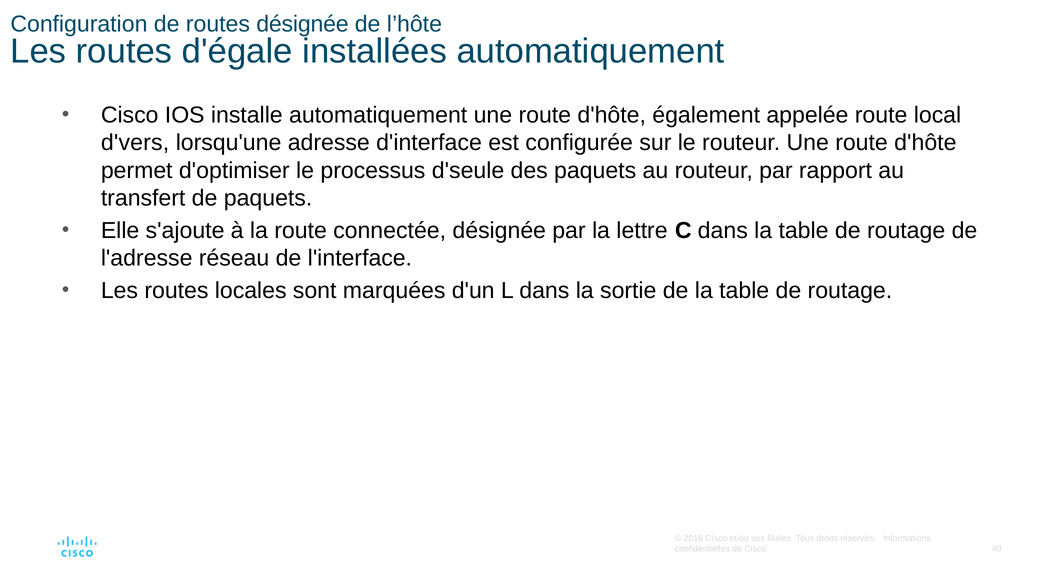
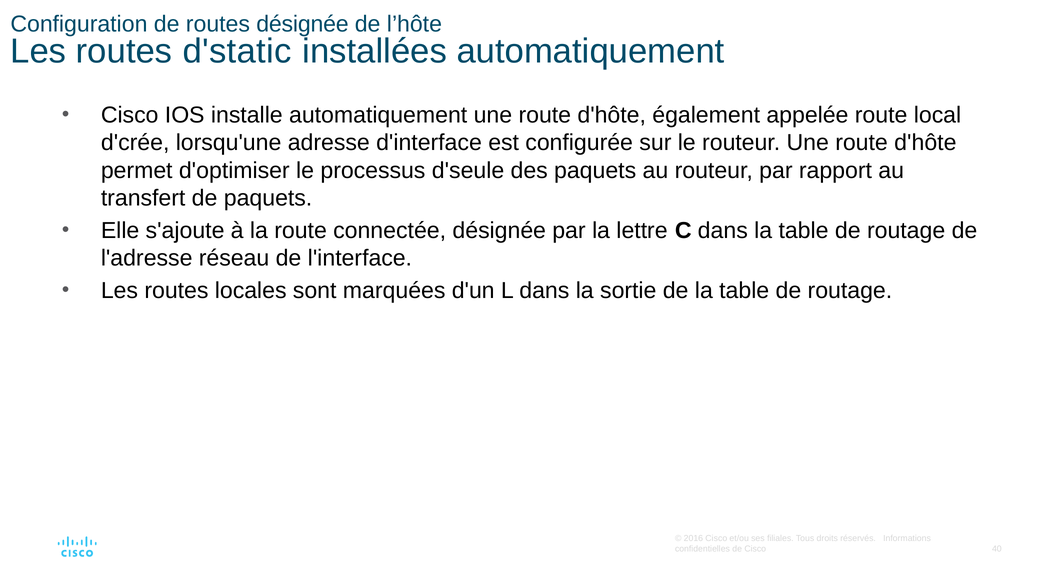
d'égale: d'égale -> d'static
d'vers: d'vers -> d'crée
